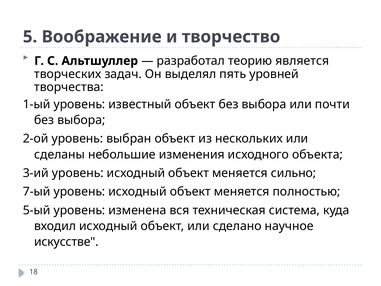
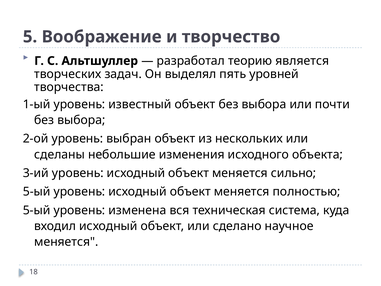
7-ый at (37, 192): 7-ый -> 5-ый
искусстве at (66, 242): искусстве -> меняется
